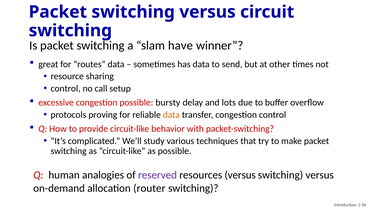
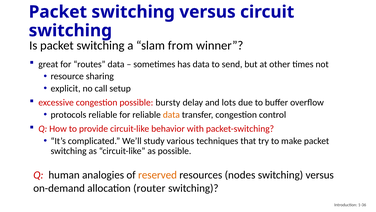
have: have -> from
control at (66, 88): control -> explicit
protocols proving: proving -> reliable
reserved colour: purple -> orange
resources versus: versus -> nodes
